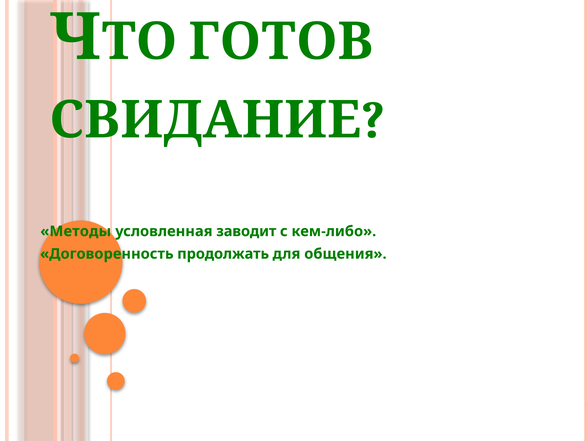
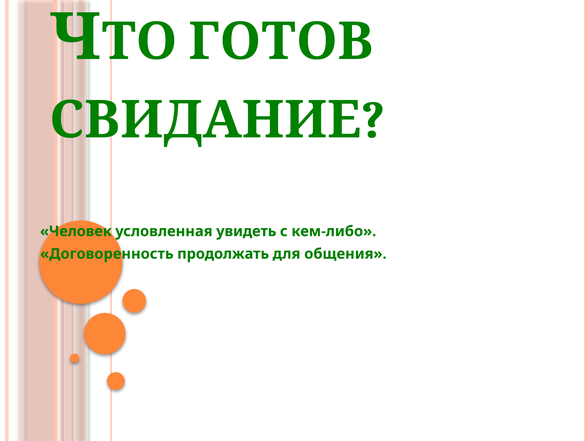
Методы: Методы -> Человек
заводит: заводит -> увидеть
